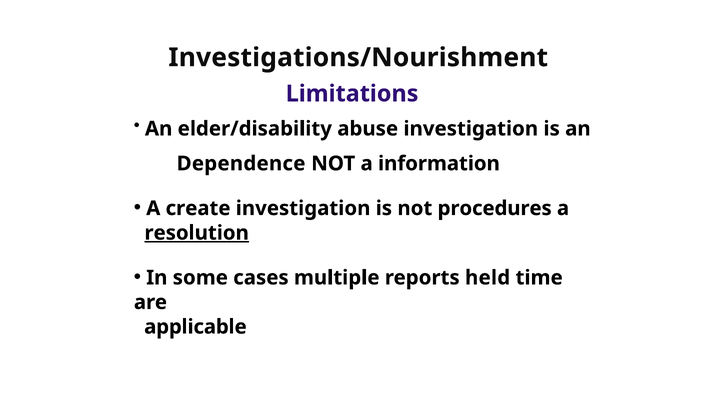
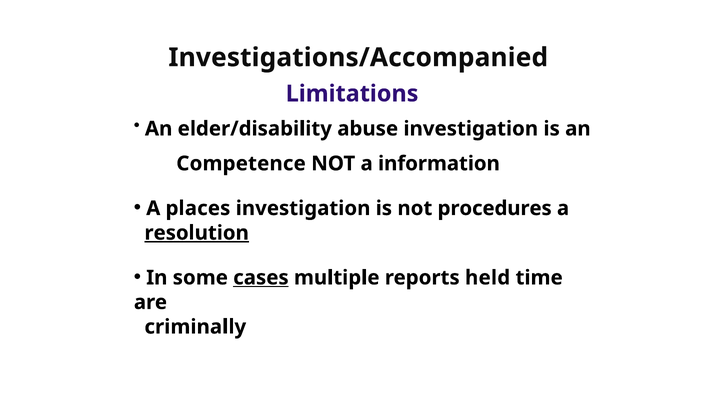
Investigations/Nourishment: Investigations/Nourishment -> Investigations/Accompanied
Dependence: Dependence -> Competence
create: create -> places
cases underline: none -> present
applicable: applicable -> criminally
